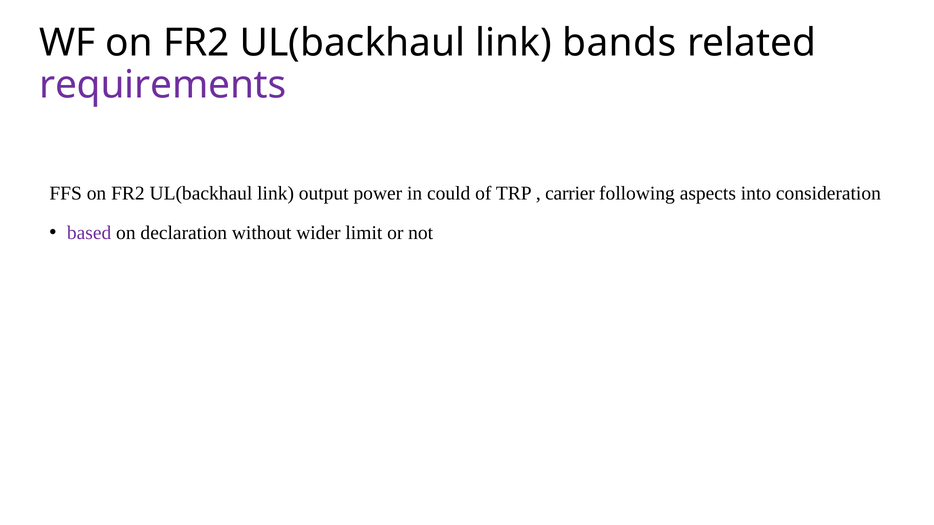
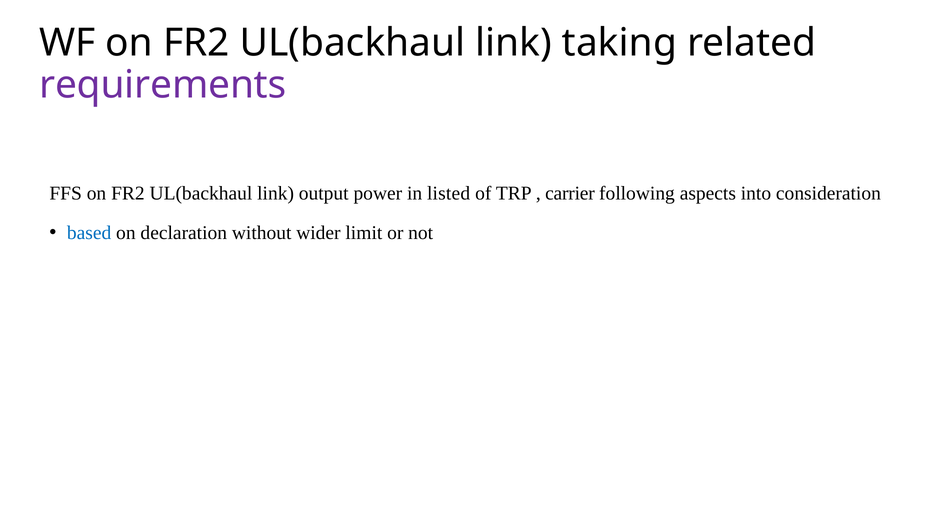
bands: bands -> taking
could: could -> listed
based colour: purple -> blue
